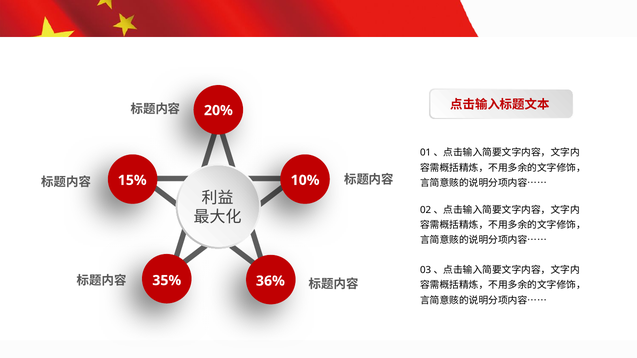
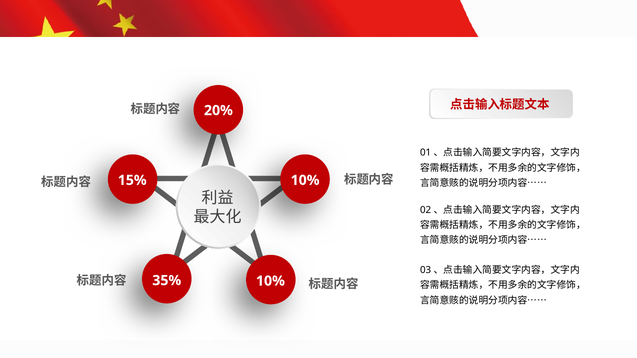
35% 36%: 36% -> 10%
